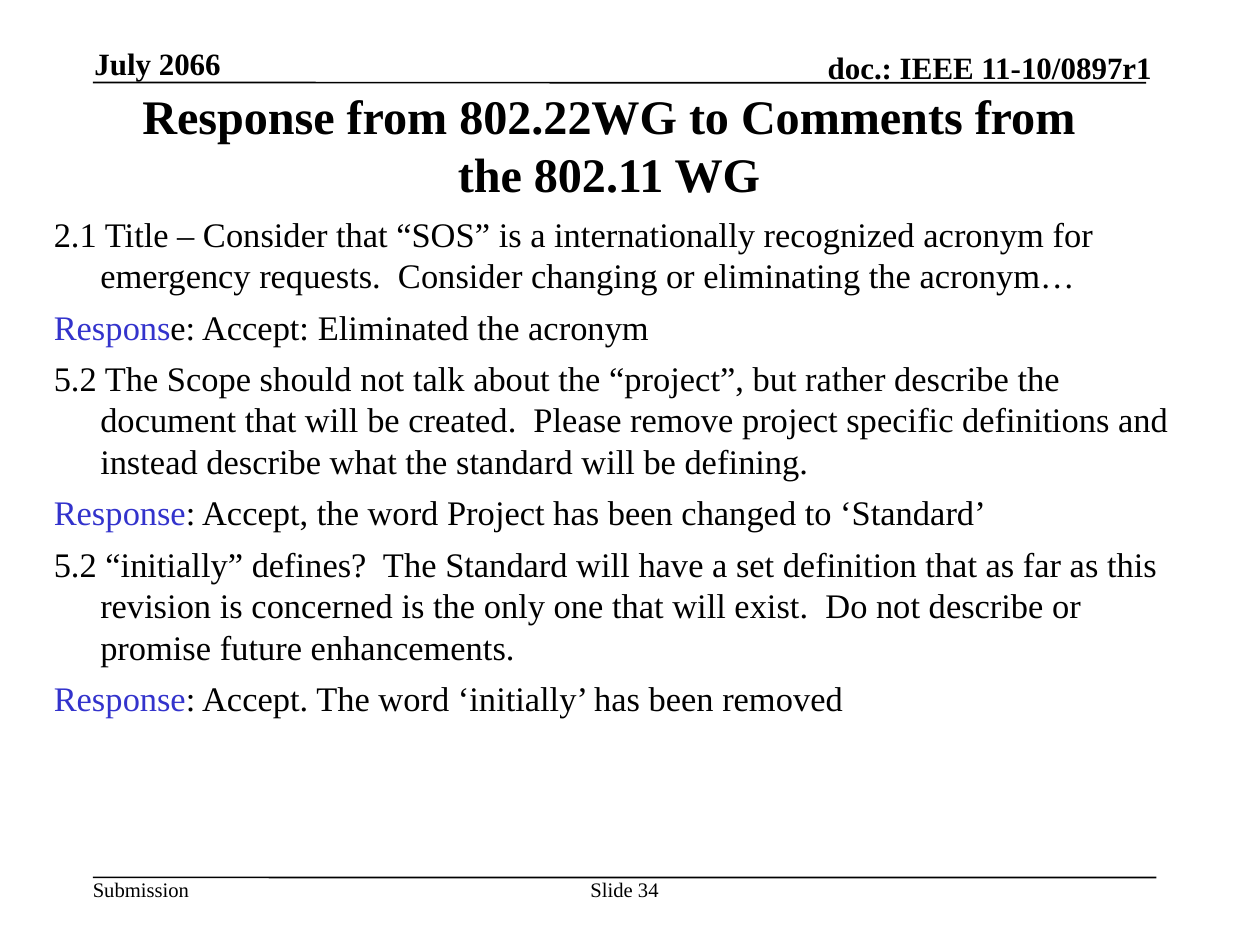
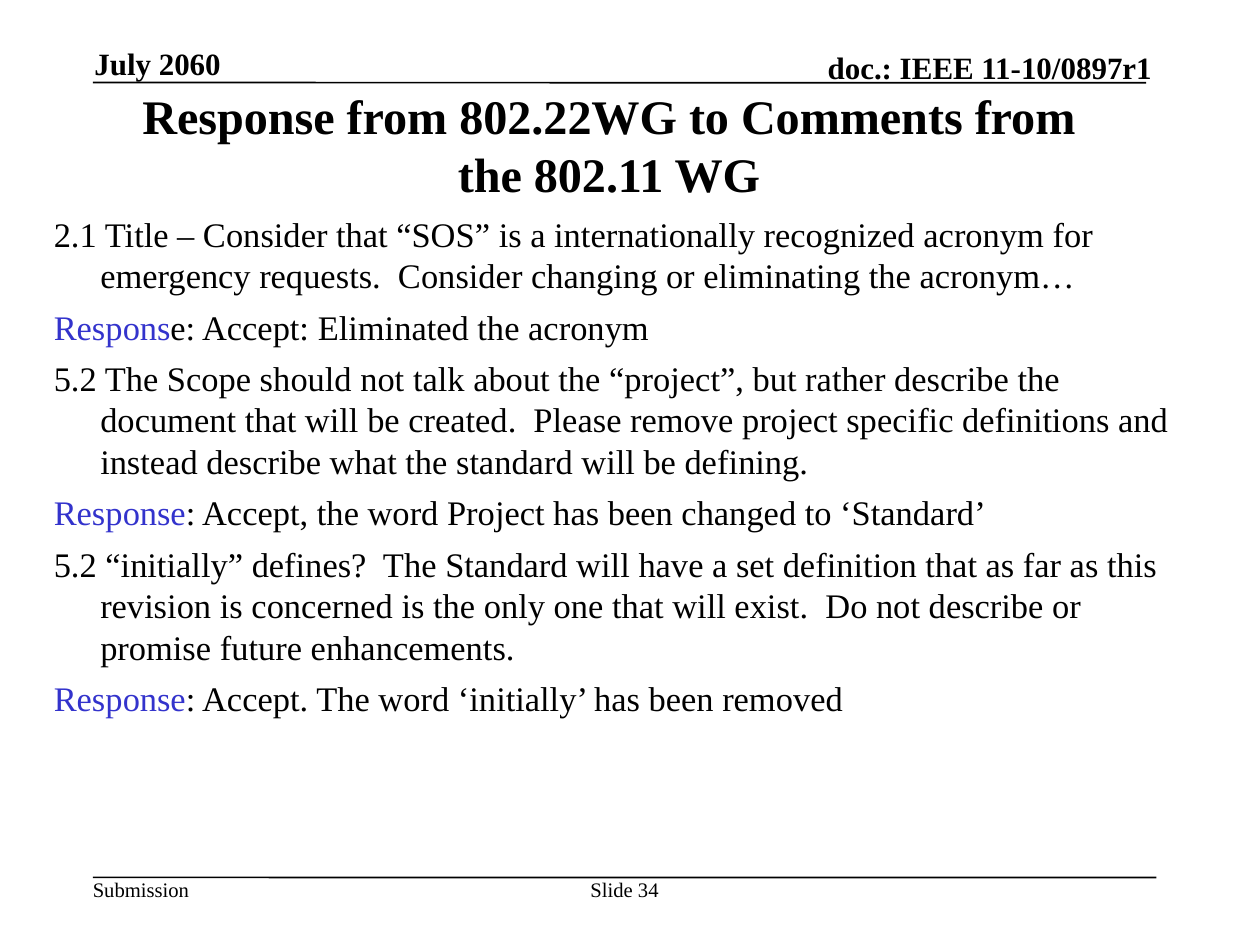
2066: 2066 -> 2060
